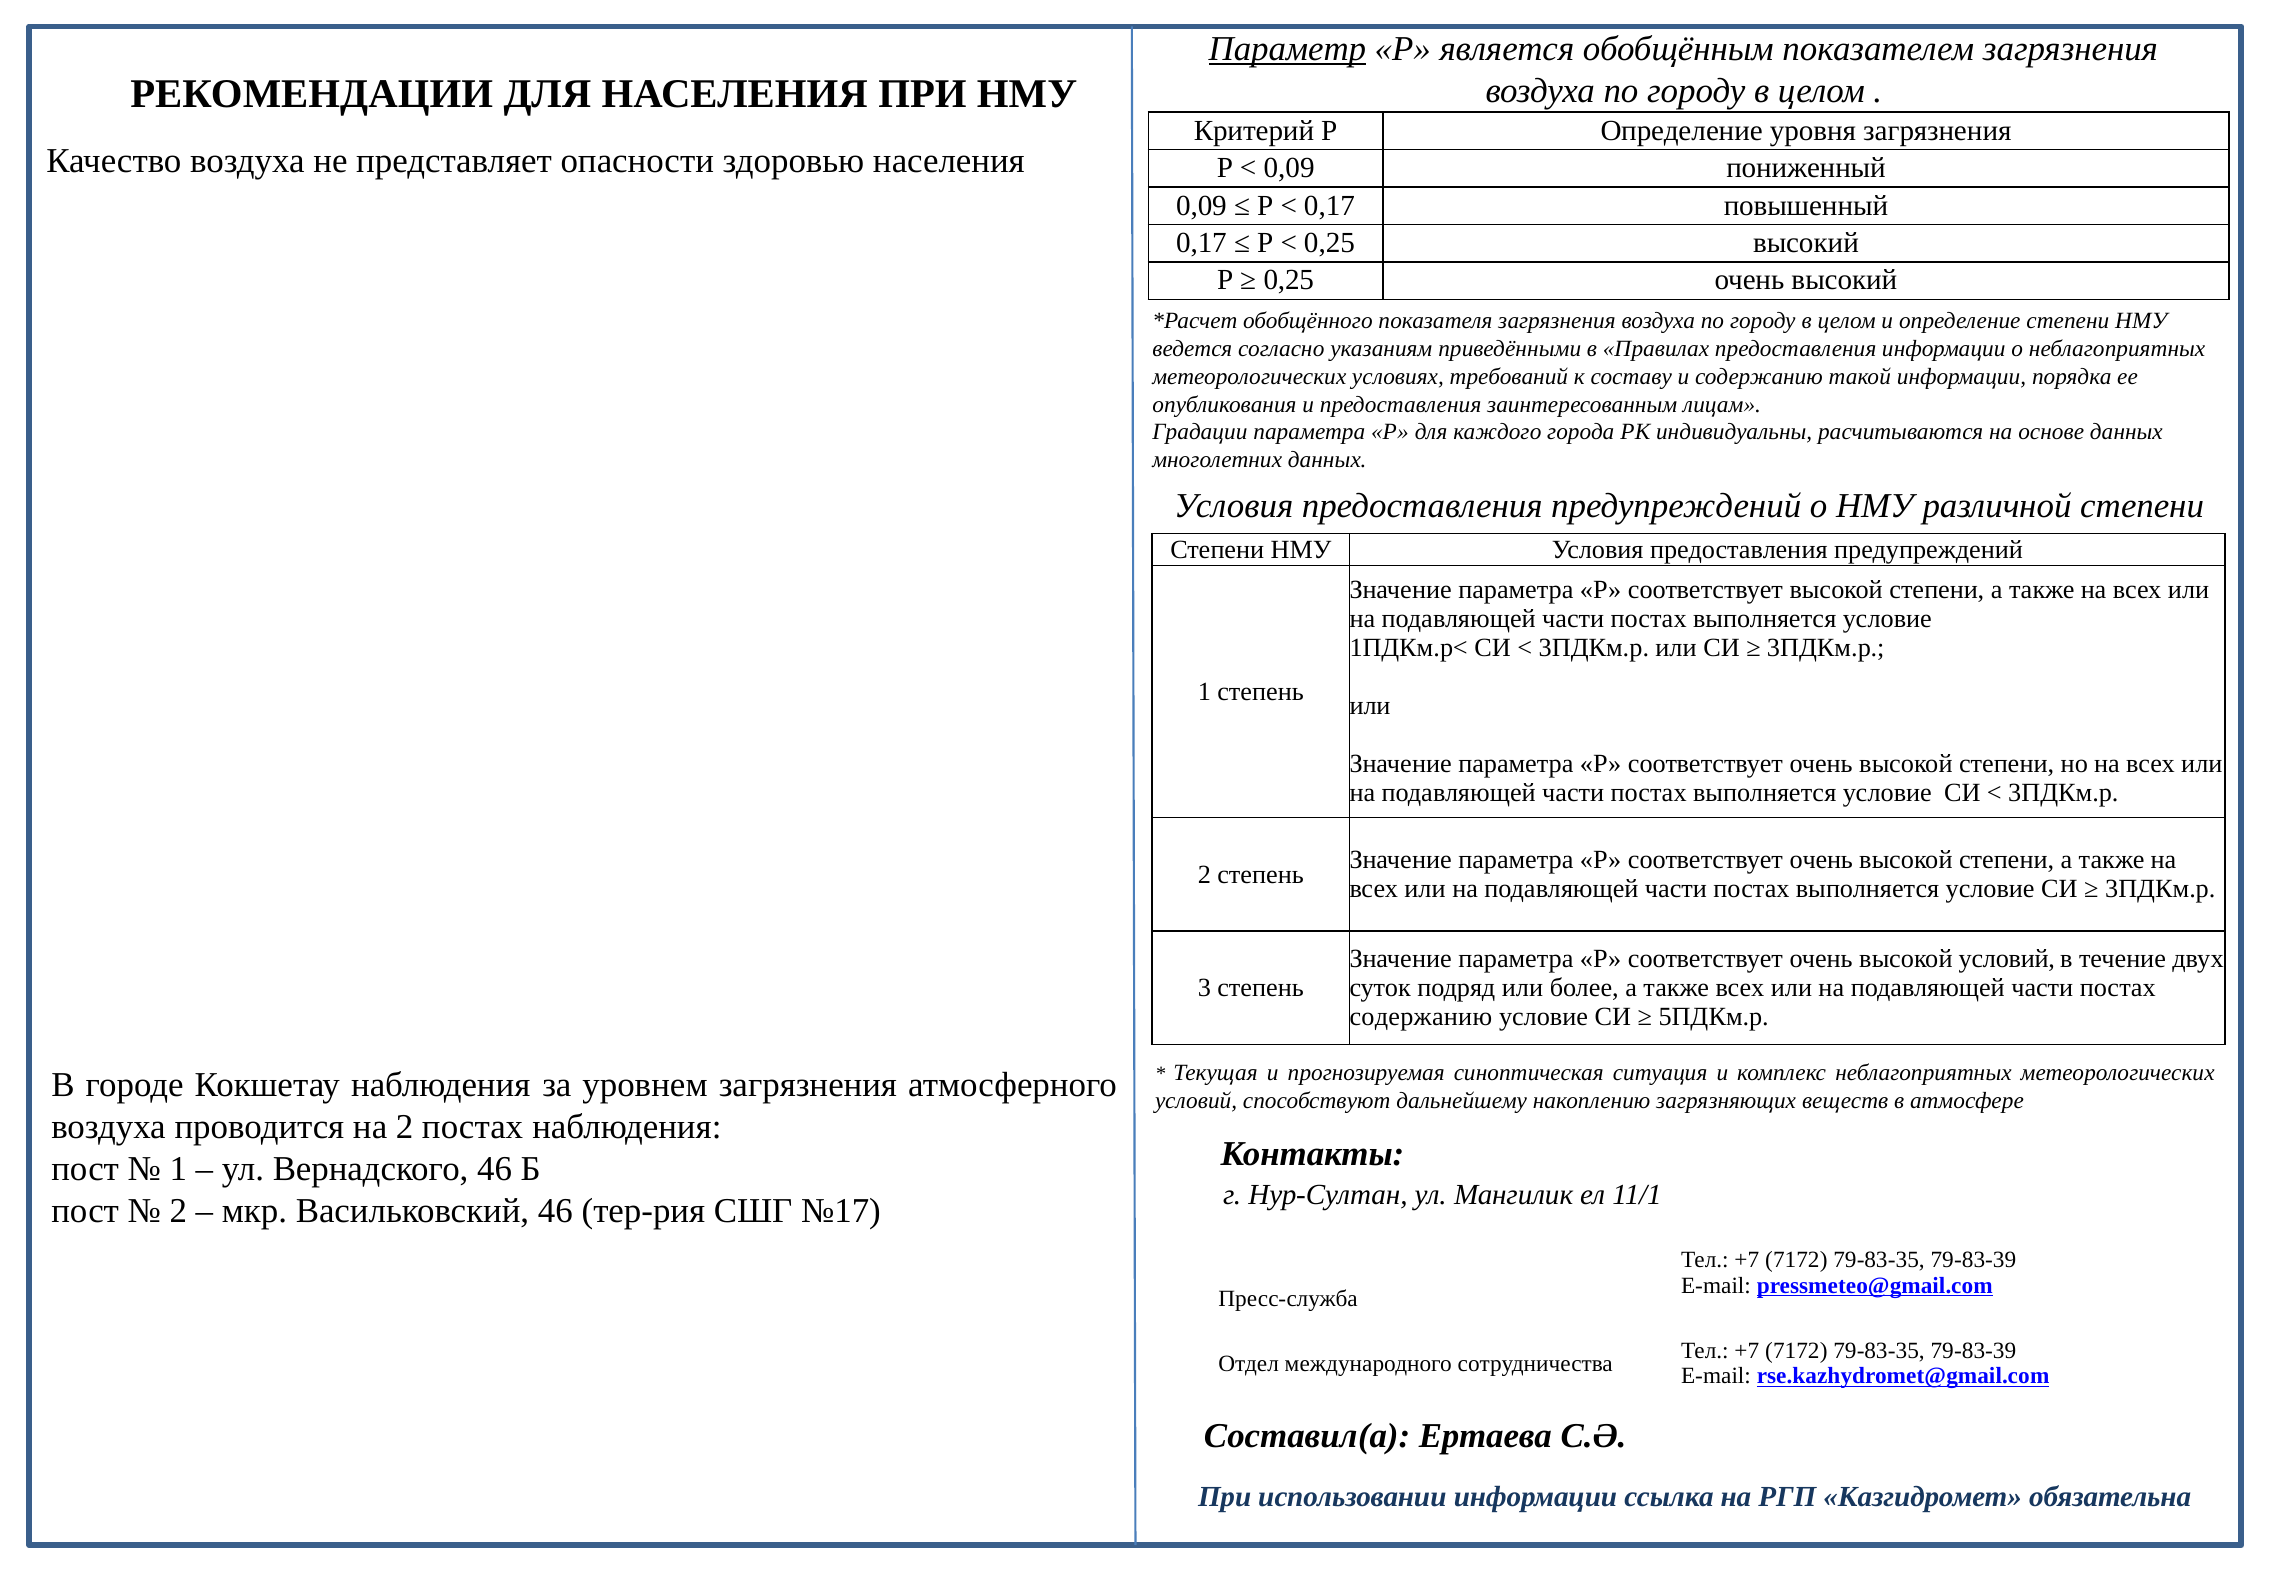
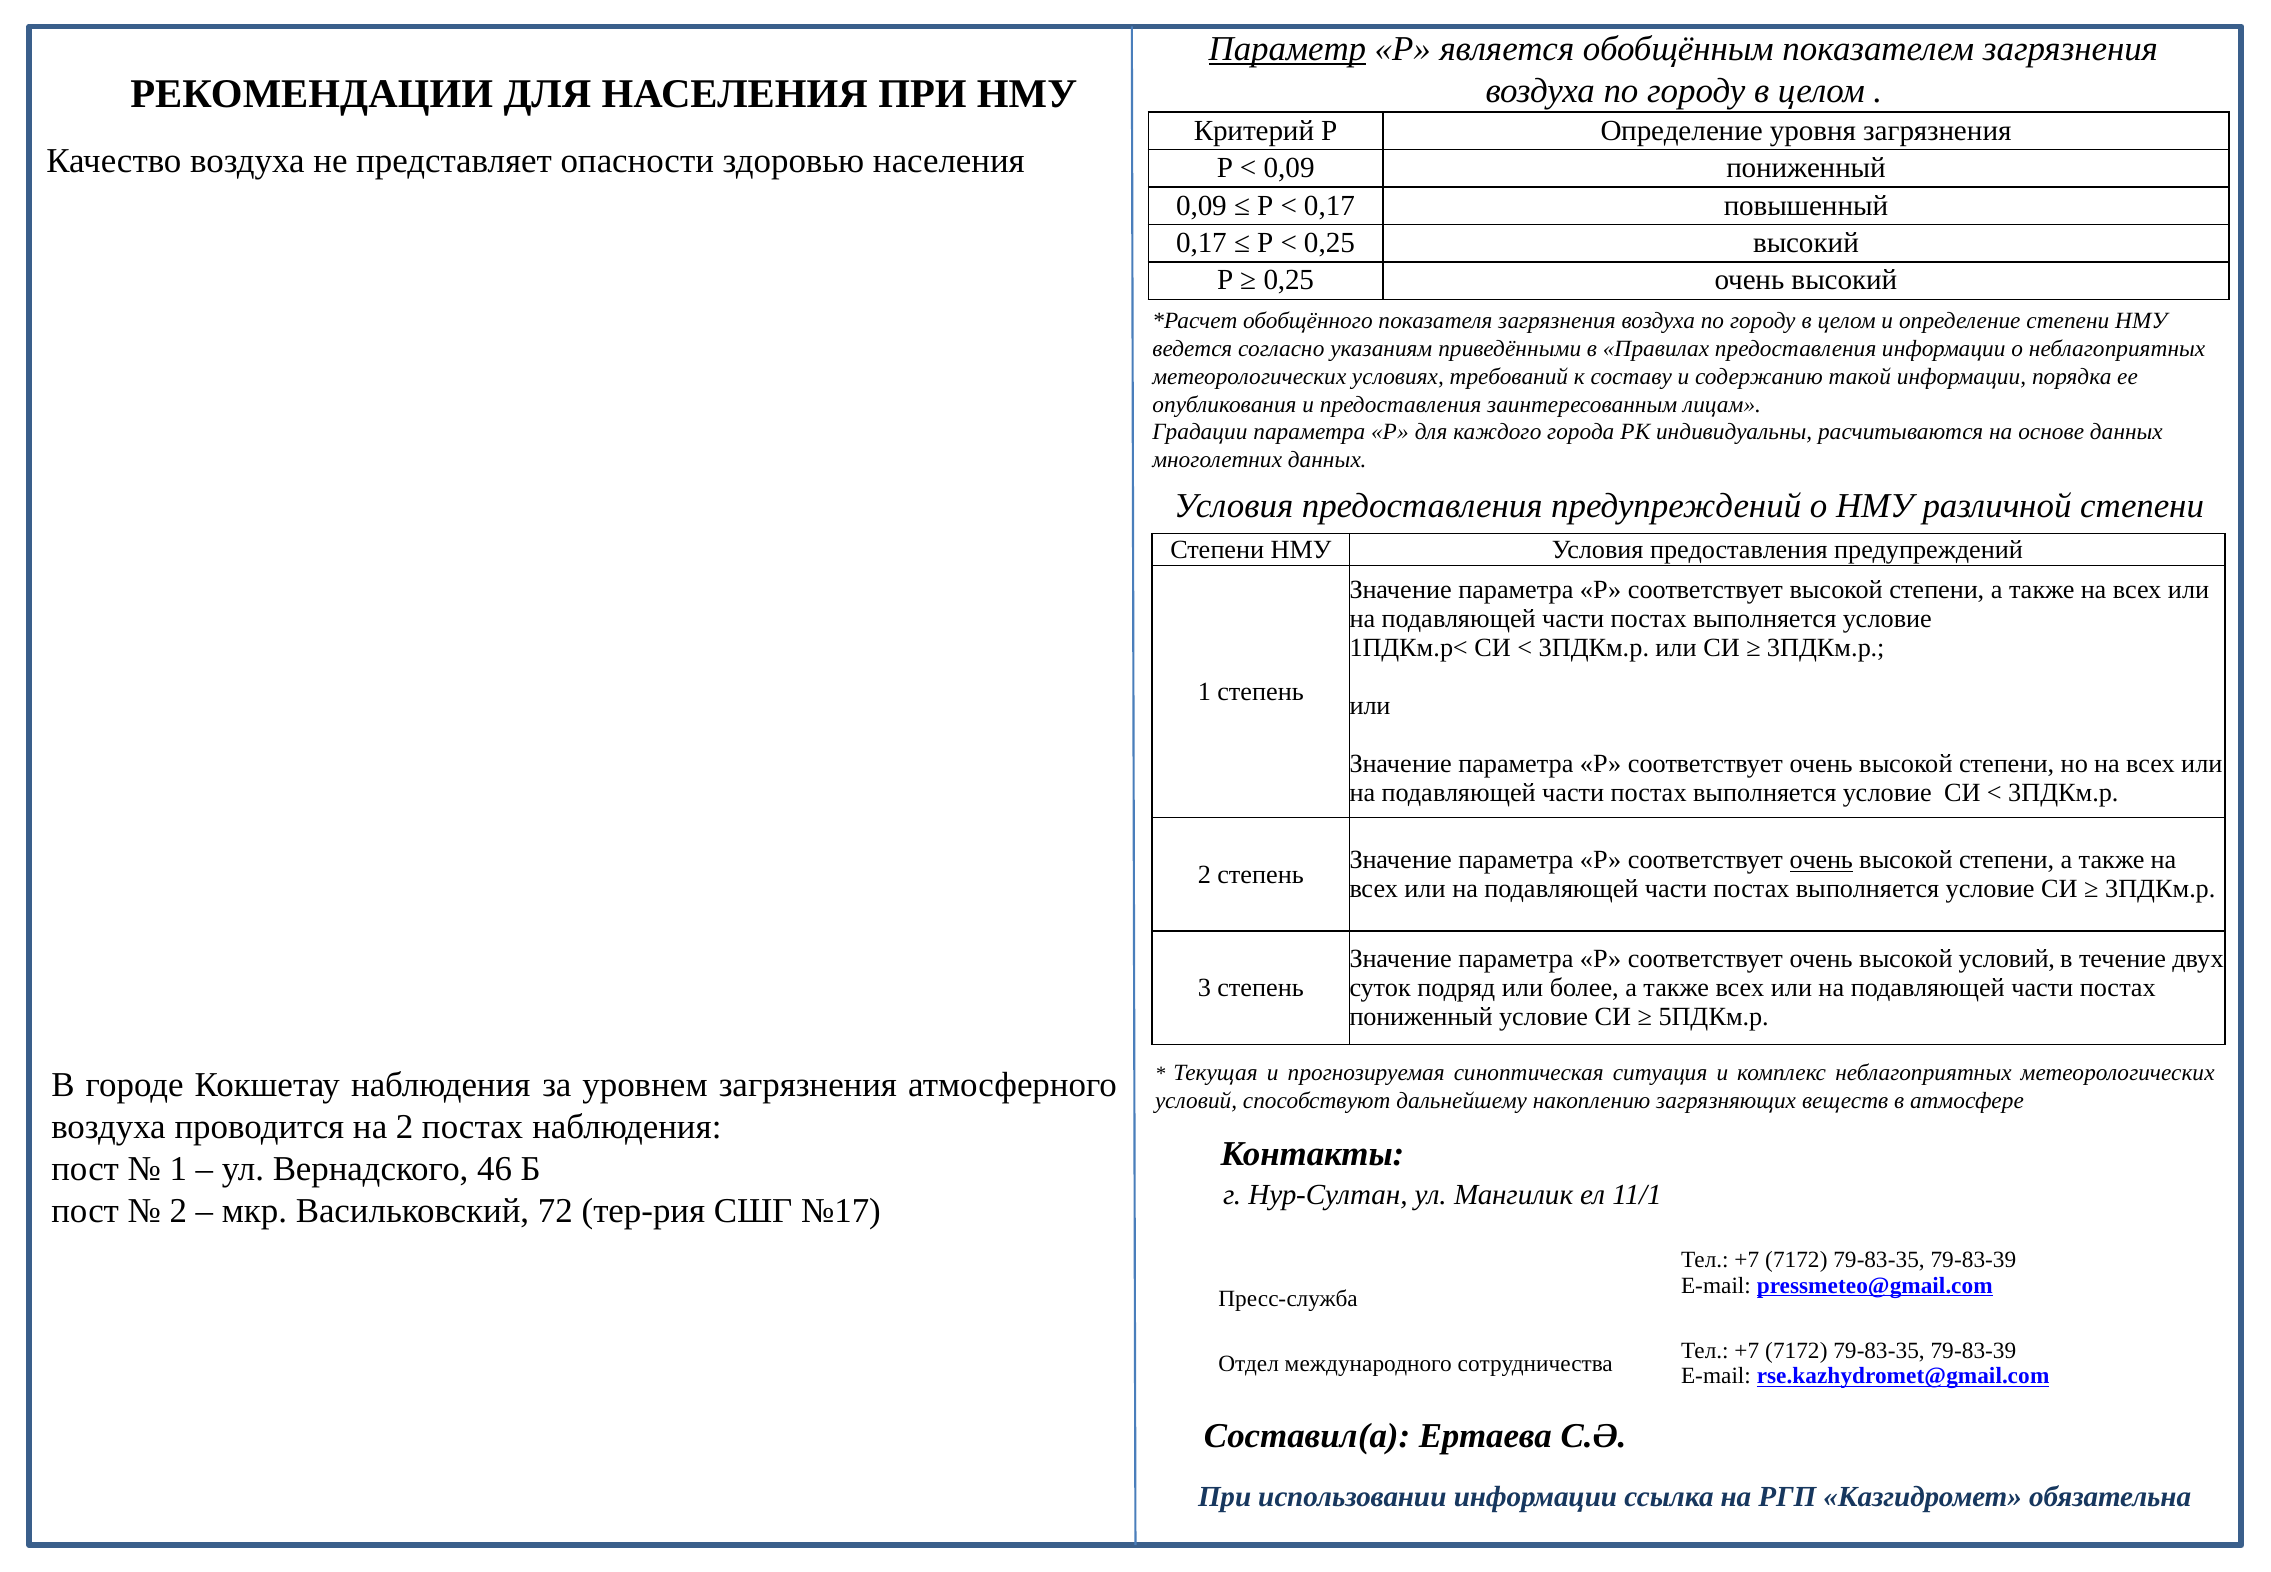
очень at (1821, 860) underline: none -> present
содержанию at (1421, 1017): содержанию -> пониженный
Васильковский 46: 46 -> 72
